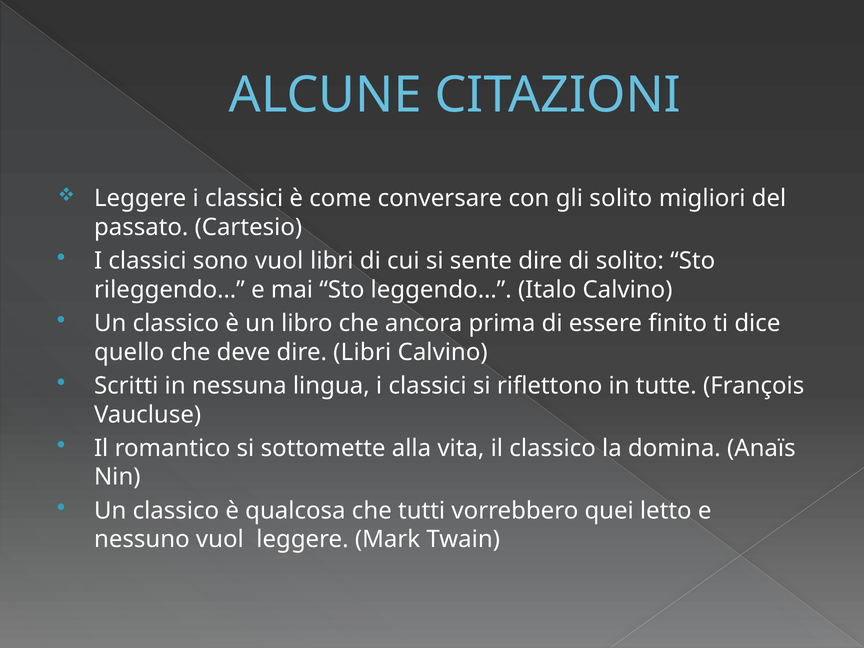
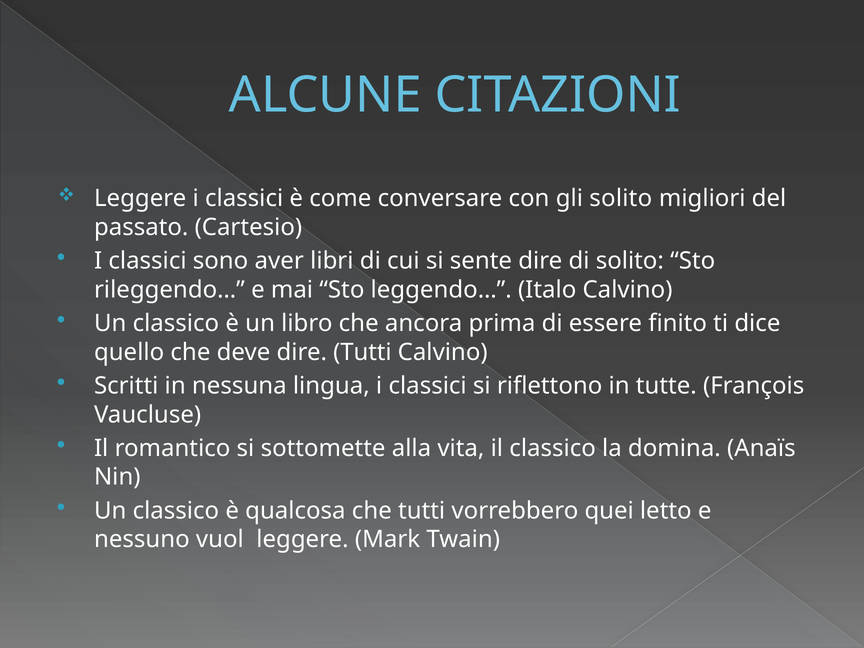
sono vuol: vuol -> aver
dire Libri: Libri -> Tutti
